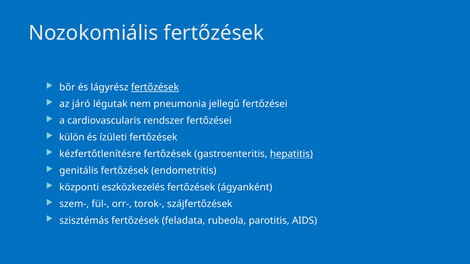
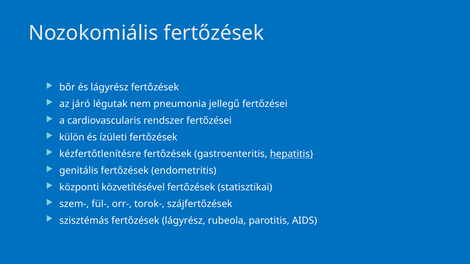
fertőzések at (155, 87) underline: present -> none
eszközkezelés: eszközkezelés -> közvetítésével
ágyanként: ágyanként -> statisztikai
fertőzések feladata: feladata -> lágyrész
